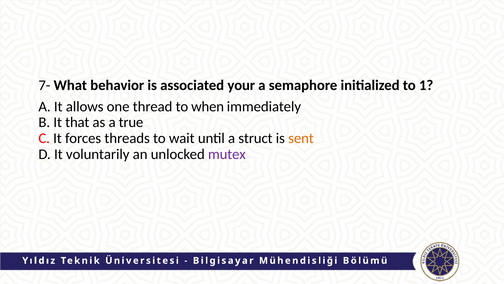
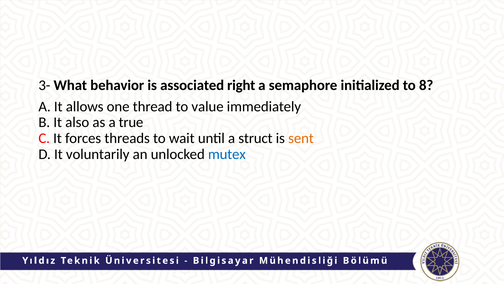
7-: 7- -> 3-
your: your -> right
1: 1 -> 8
when: when -> value
that: that -> also
mutex colour: purple -> blue
